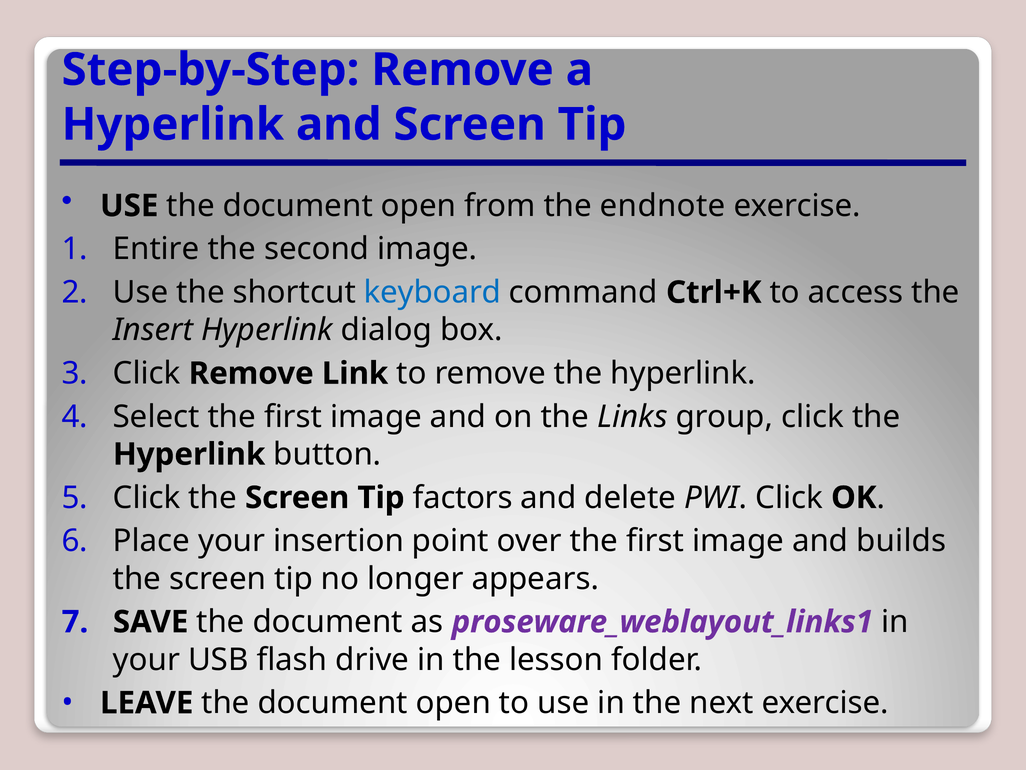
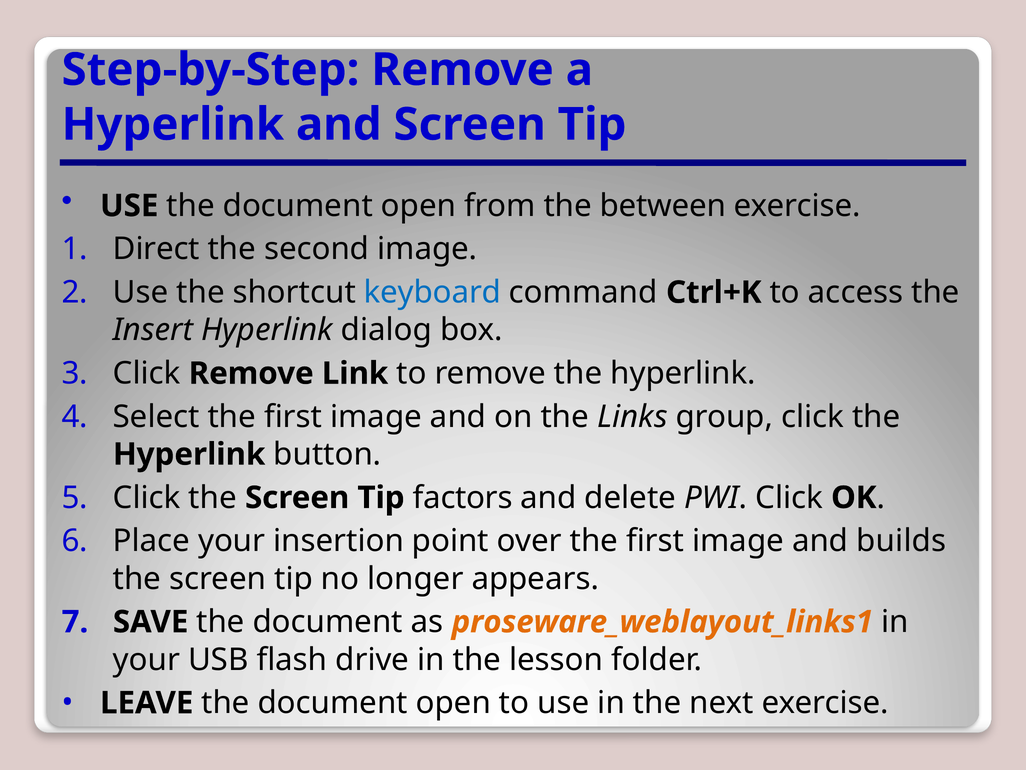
endnote: endnote -> between
Entire: Entire -> Direct
proseware_weblayout_links1 colour: purple -> orange
